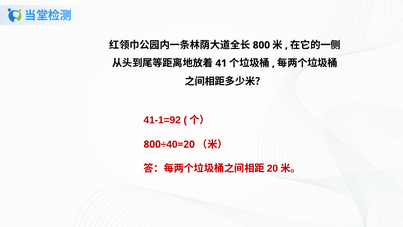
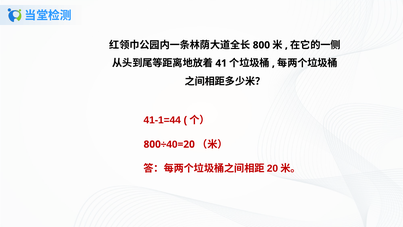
41-1=92: 41-1=92 -> 41-1=44
